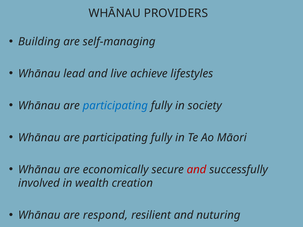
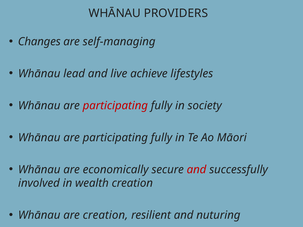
Building: Building -> Changes
participating at (115, 106) colour: blue -> red
are respond: respond -> creation
